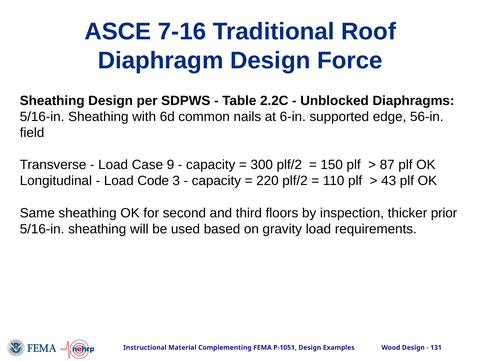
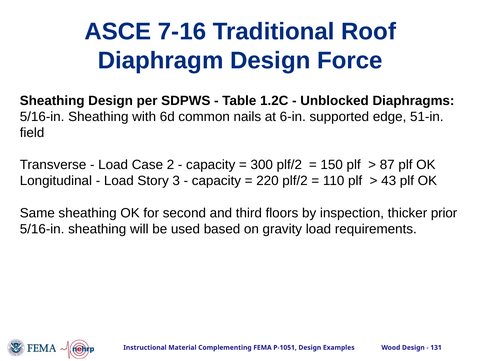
2.2C: 2.2C -> 1.2C
56-in: 56-in -> 51-in
9: 9 -> 2
Code: Code -> Story
